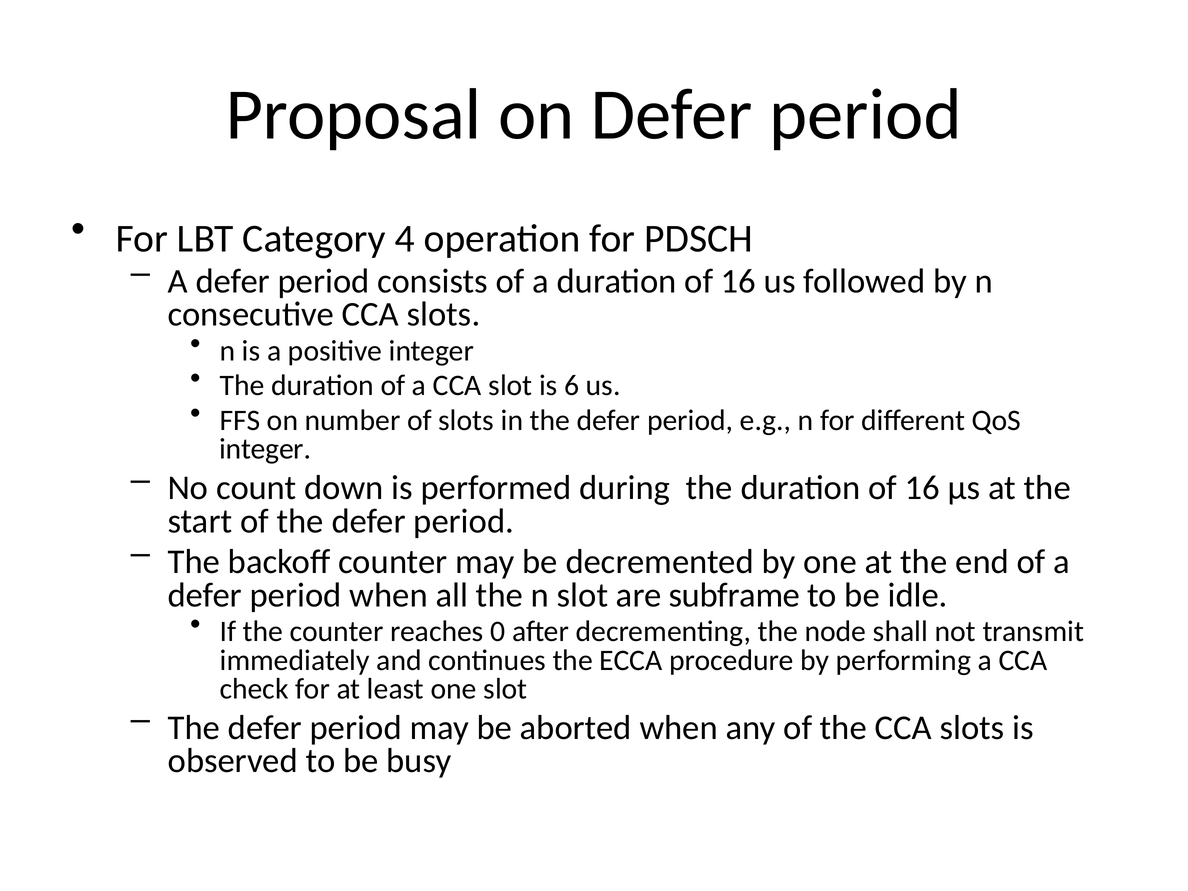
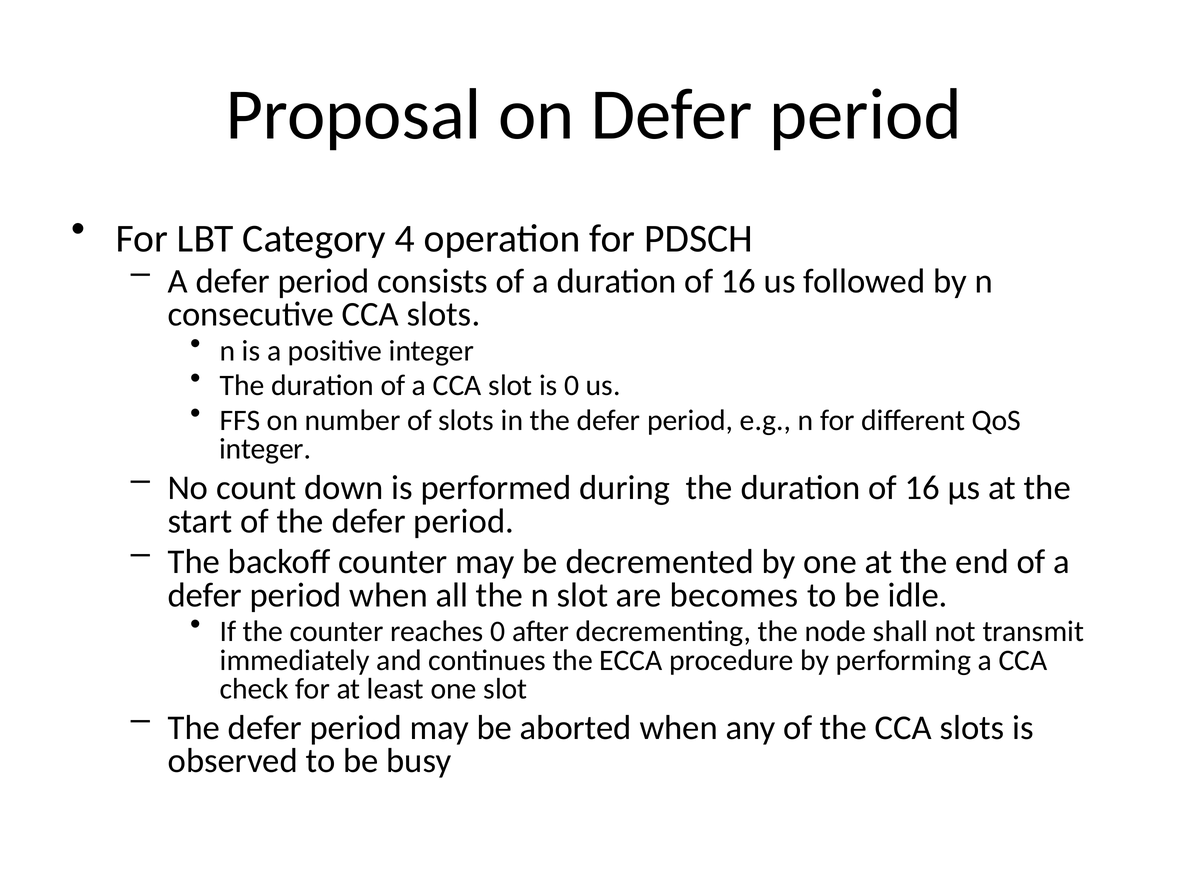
is 6: 6 -> 0
subframe: subframe -> becomes
